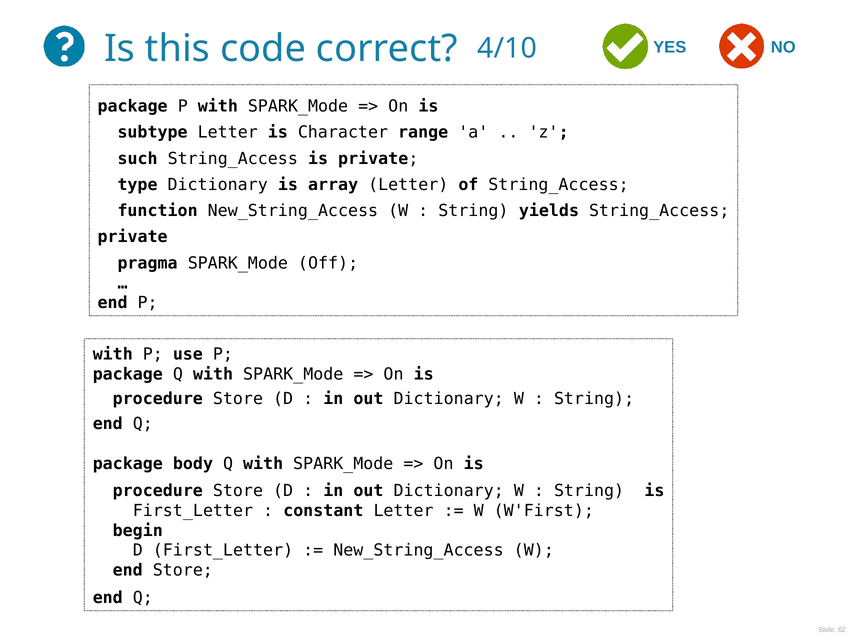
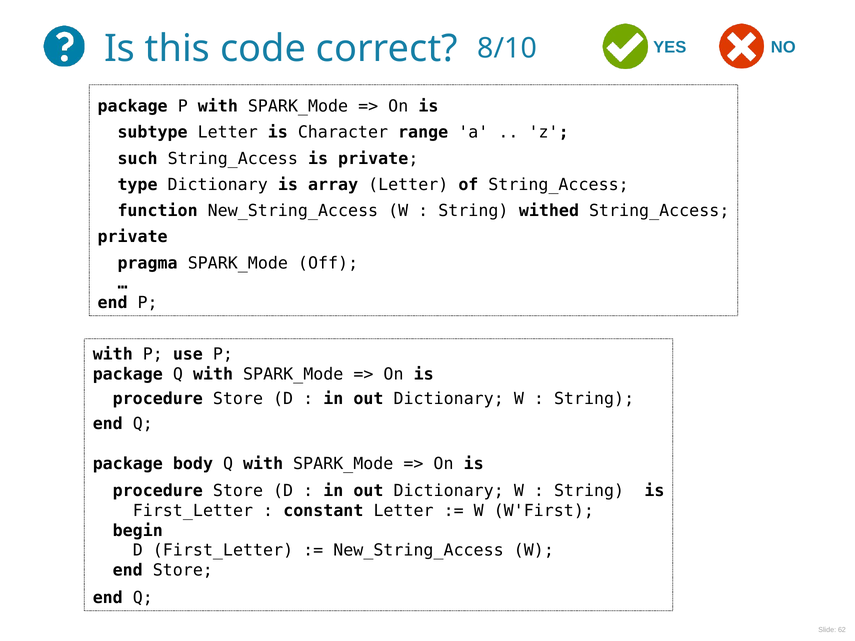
4/10: 4/10 -> 8/10
yields: yields -> withed
